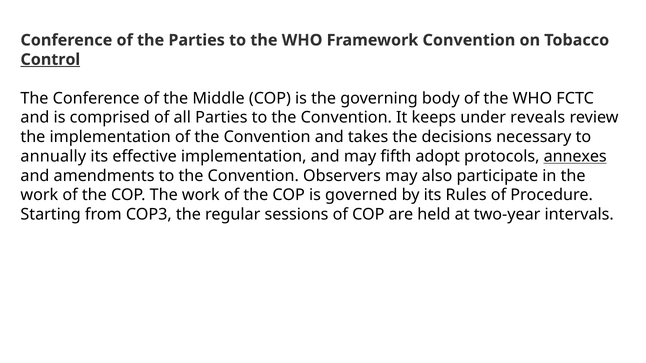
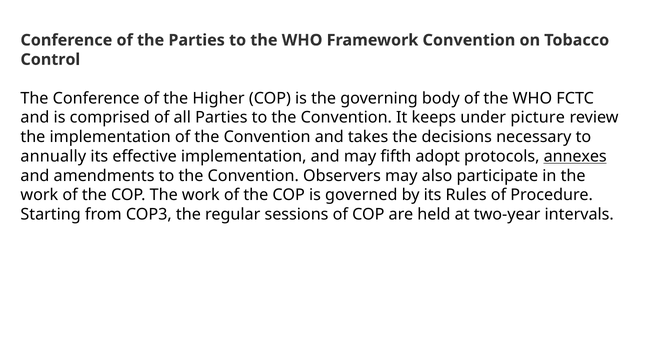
Control underline: present -> none
Middle: Middle -> Higher
reveals: reveals -> picture
